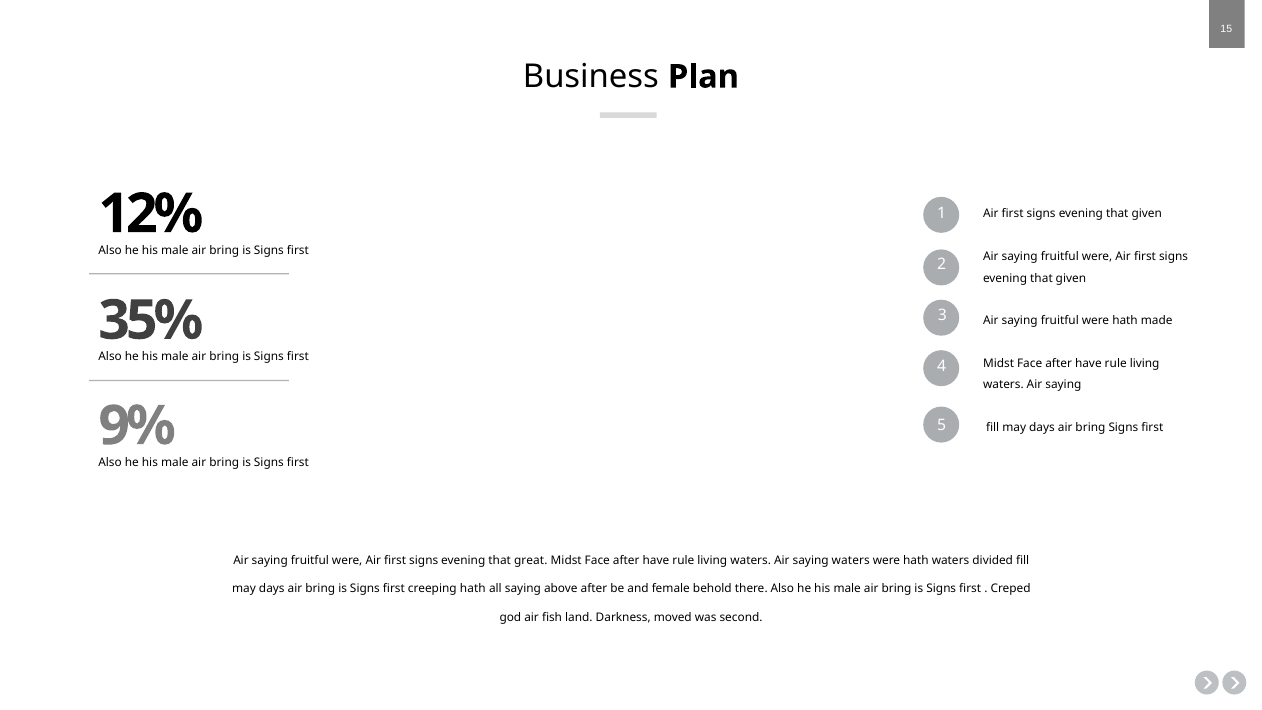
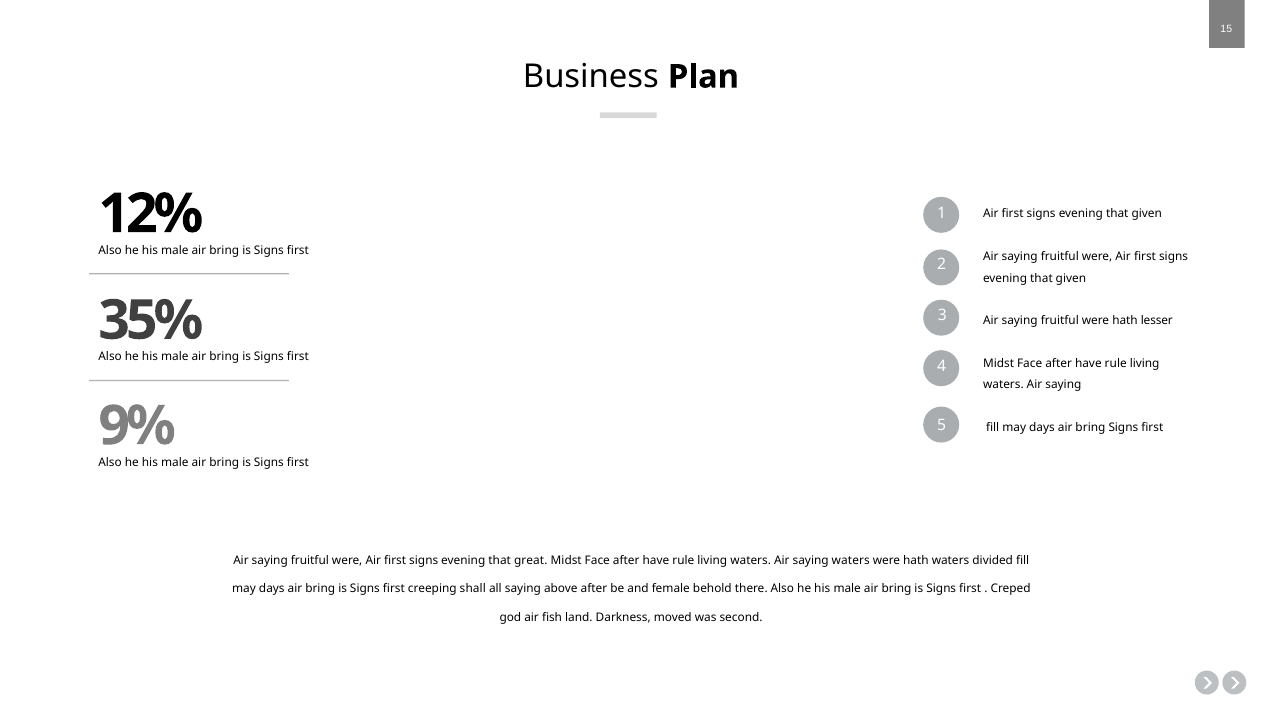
made: made -> lesser
creeping hath: hath -> shall
